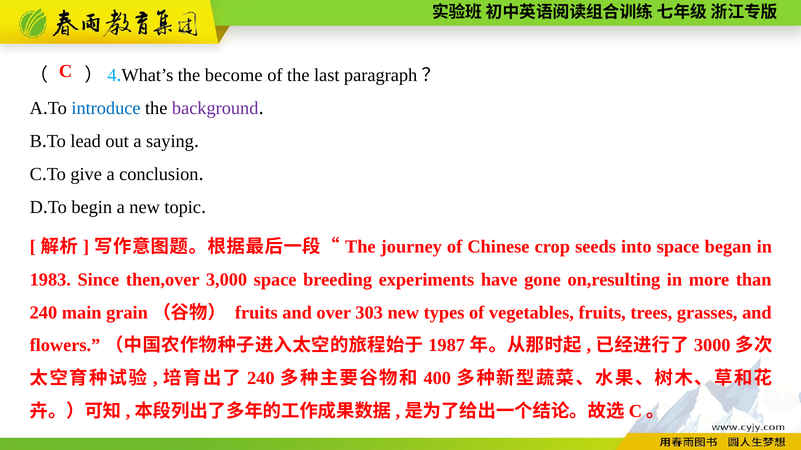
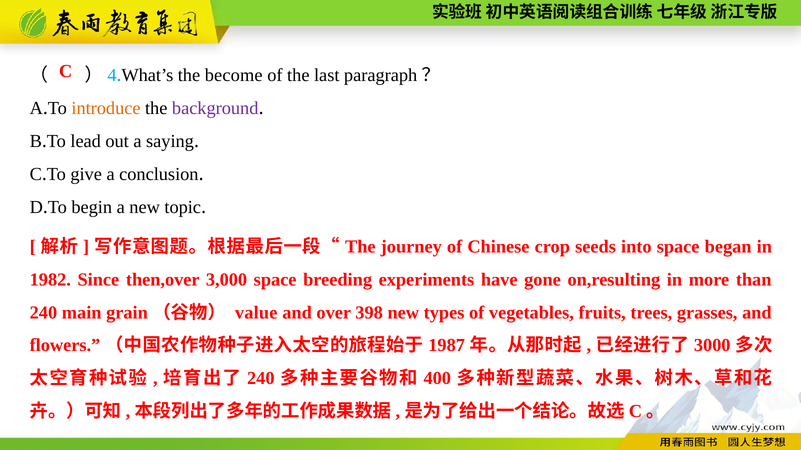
introduce colour: blue -> orange
1983: 1983 -> 1982
fruits at (256, 313): fruits -> value
303: 303 -> 398
